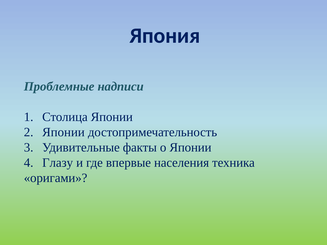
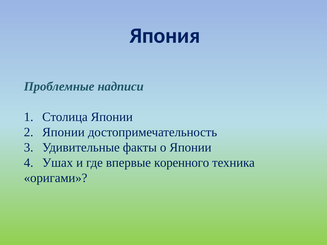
Глазу: Глазу -> Ушах
населения: населения -> коренного
